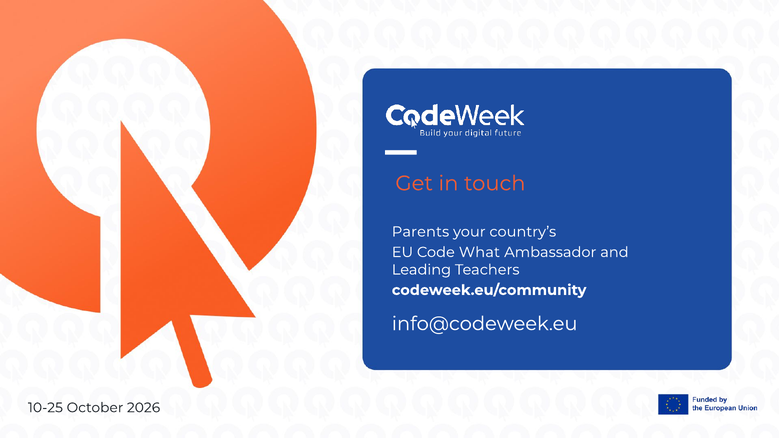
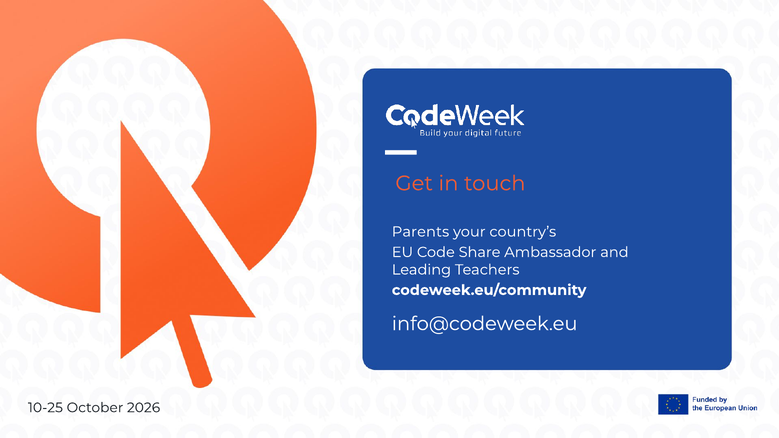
What: What -> Share
